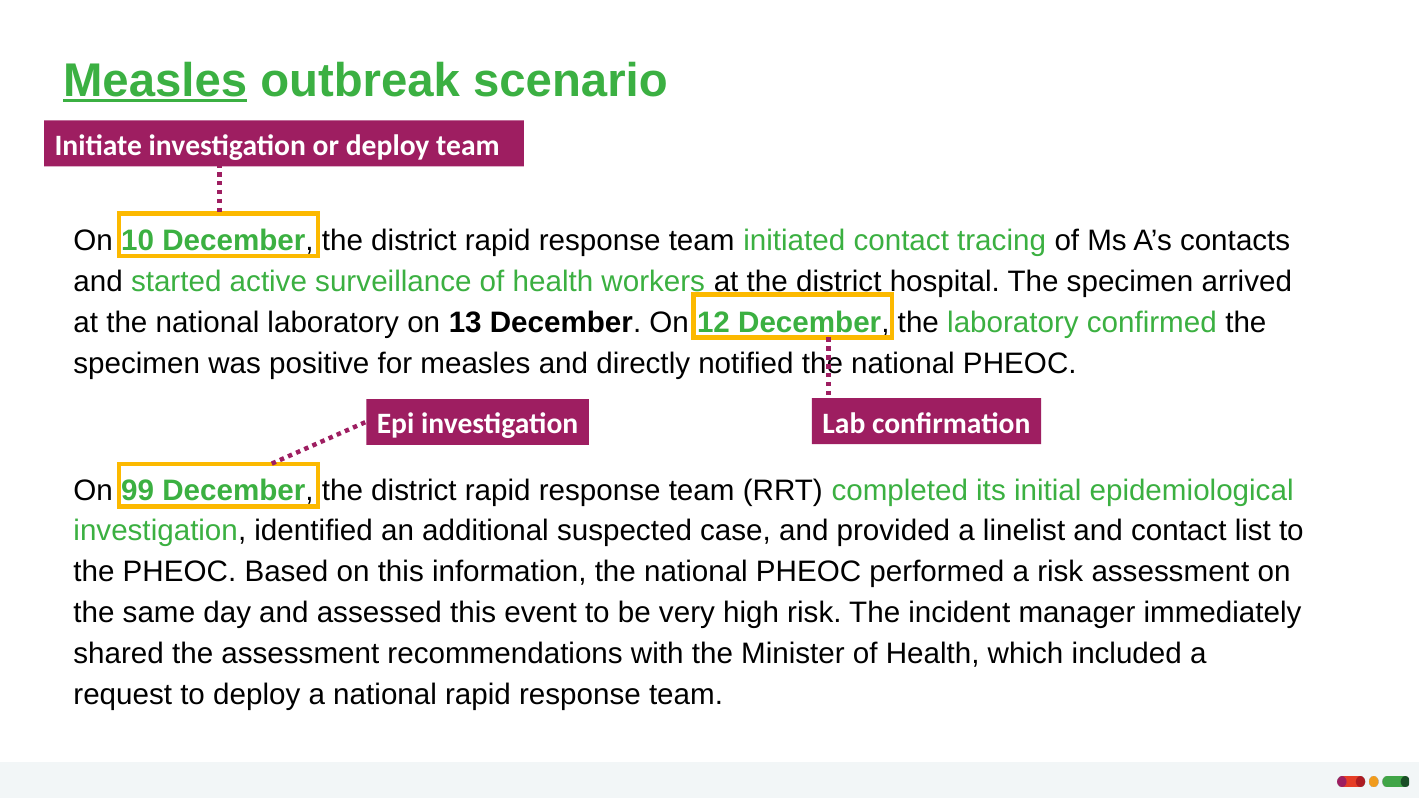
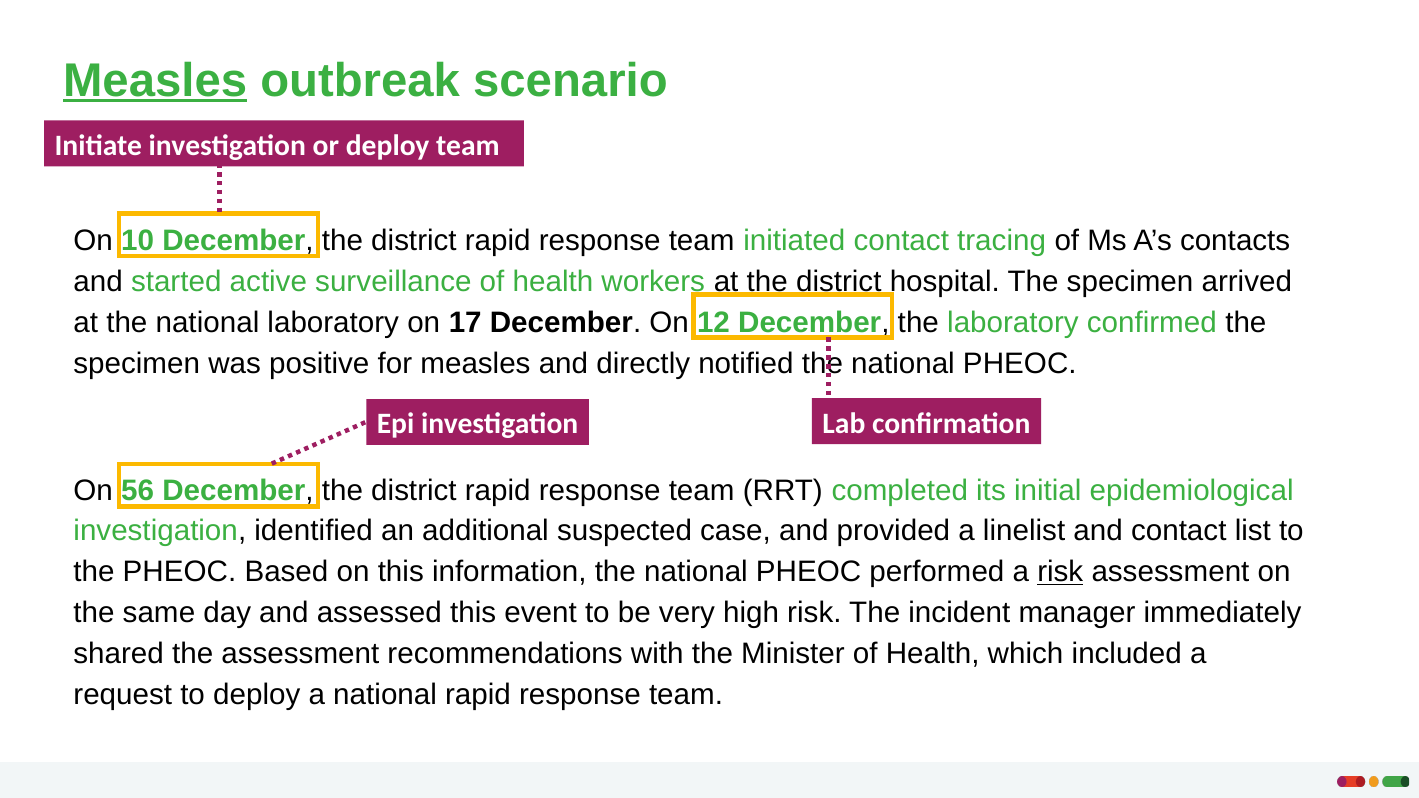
13: 13 -> 17
99: 99 -> 56
risk at (1060, 572) underline: none -> present
